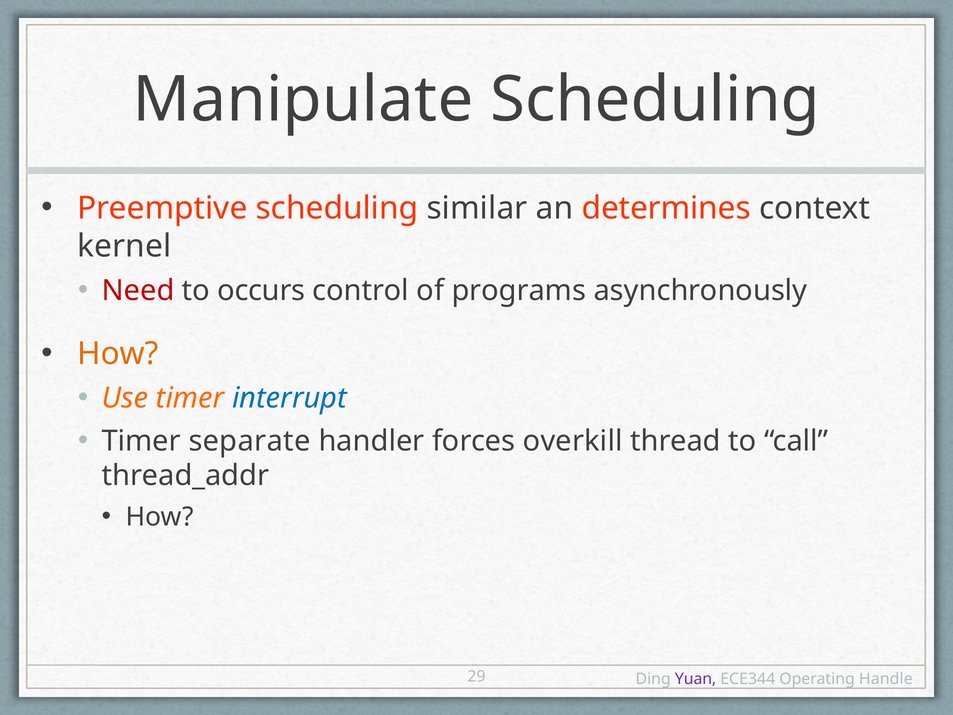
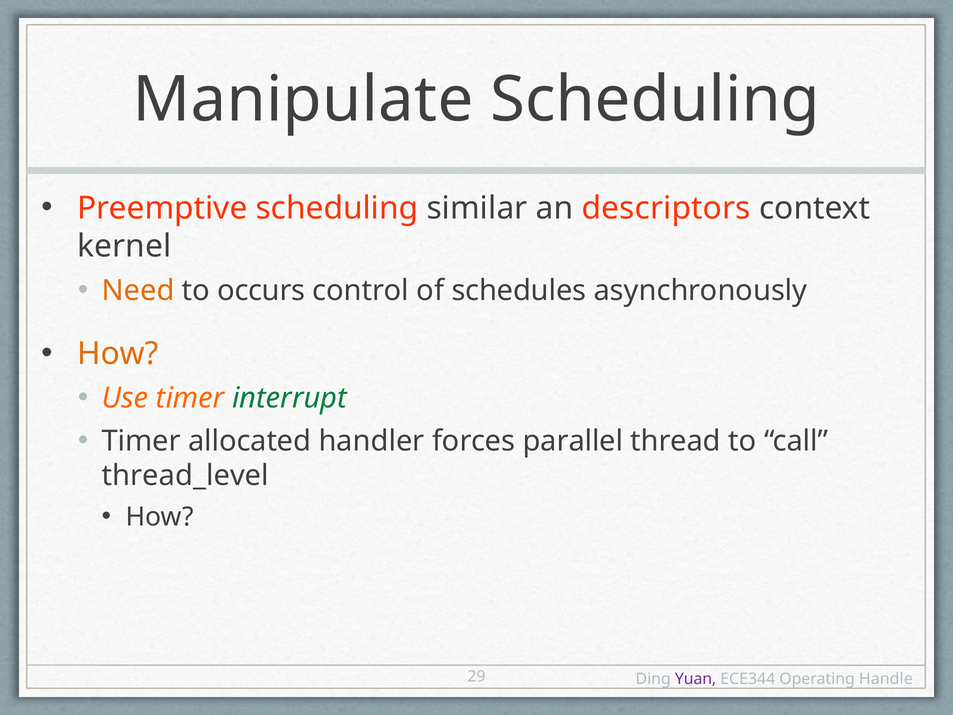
determines: determines -> descriptors
Need colour: red -> orange
programs: programs -> schedules
interrupt colour: blue -> green
separate: separate -> allocated
overkill: overkill -> parallel
thread_addr: thread_addr -> thread_level
